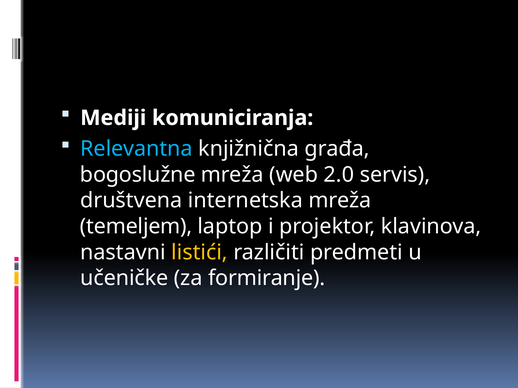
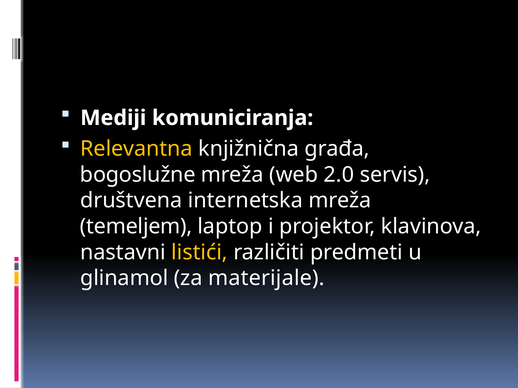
Relevantna colour: light blue -> yellow
učeničke: učeničke -> glinamol
formiranje: formiranje -> materijale
